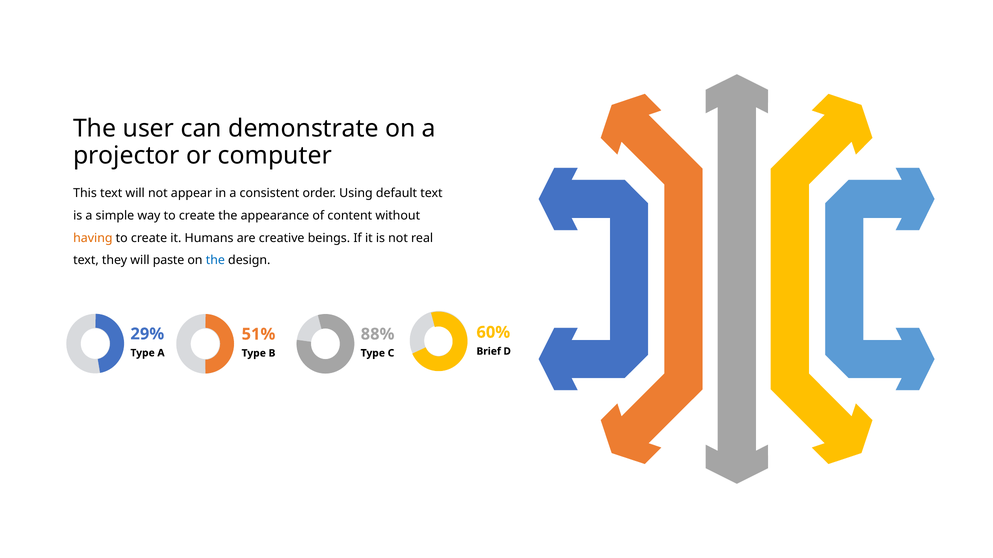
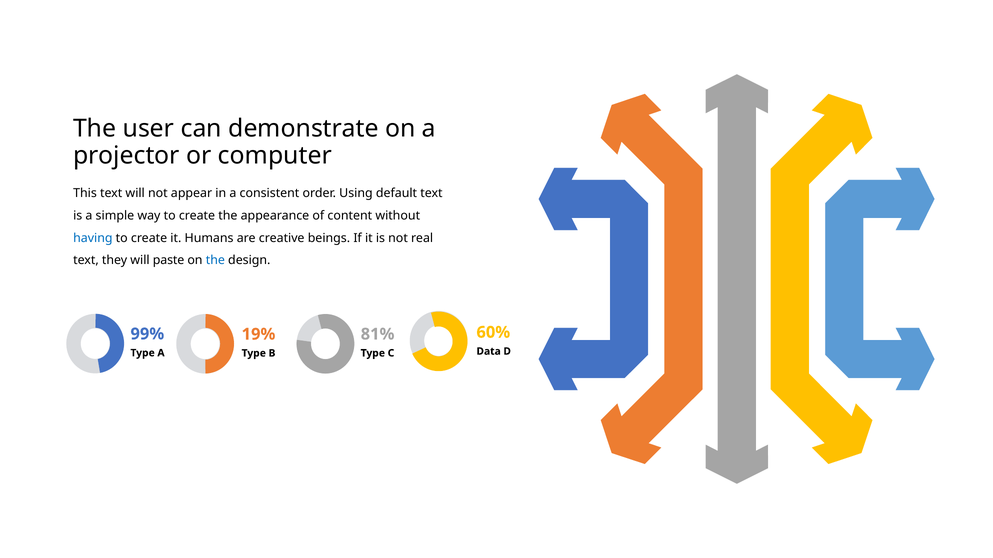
having colour: orange -> blue
29%: 29% -> 99%
51%: 51% -> 19%
88%: 88% -> 81%
Brief: Brief -> Data
